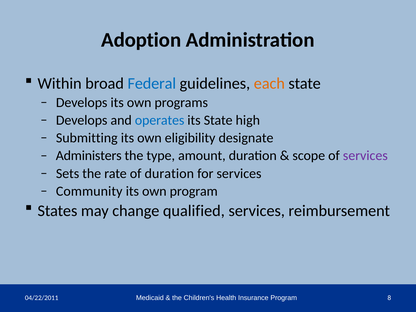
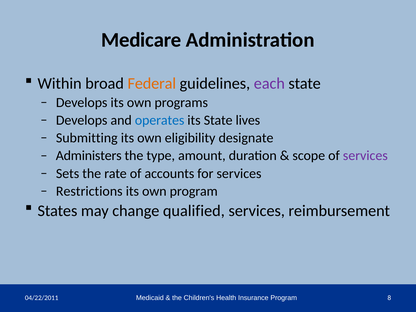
Adoption: Adoption -> Medicare
Federal colour: blue -> orange
each colour: orange -> purple
high: high -> lives
of duration: duration -> accounts
Community: Community -> Restrictions
